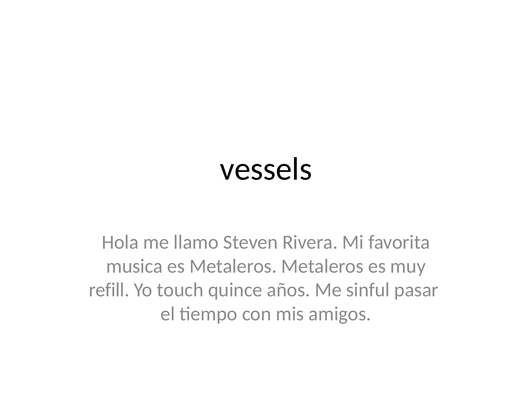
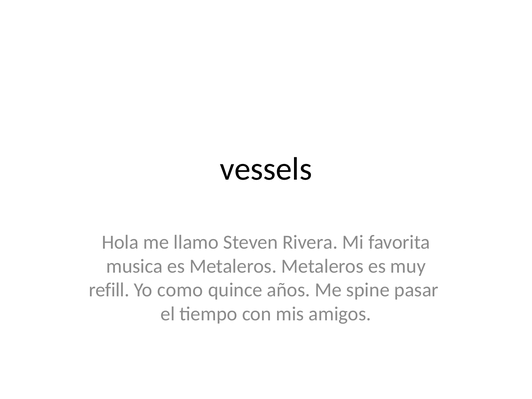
touch: touch -> como
sinful: sinful -> spine
